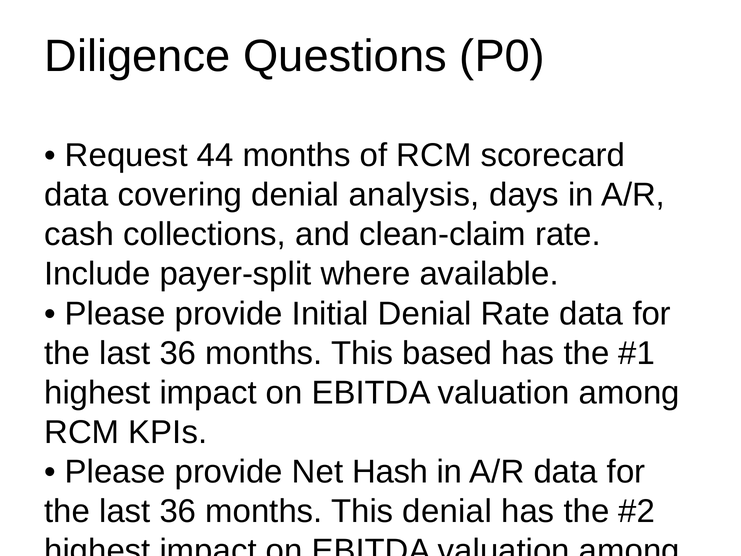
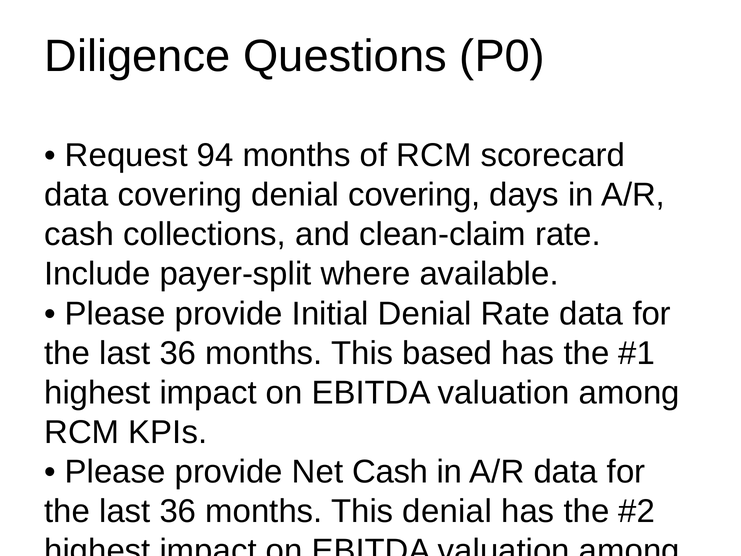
44: 44 -> 94
denial analysis: analysis -> covering
Net Hash: Hash -> Cash
